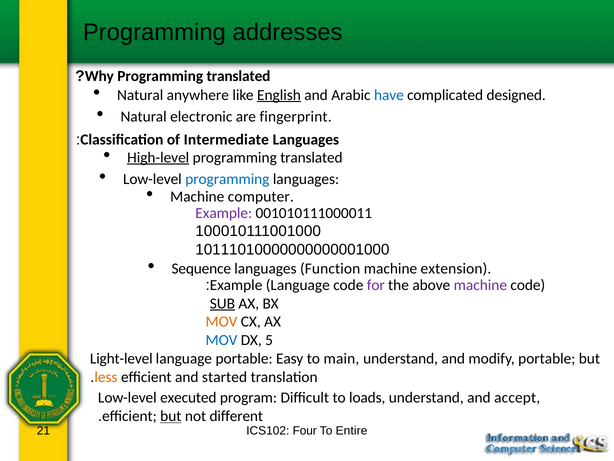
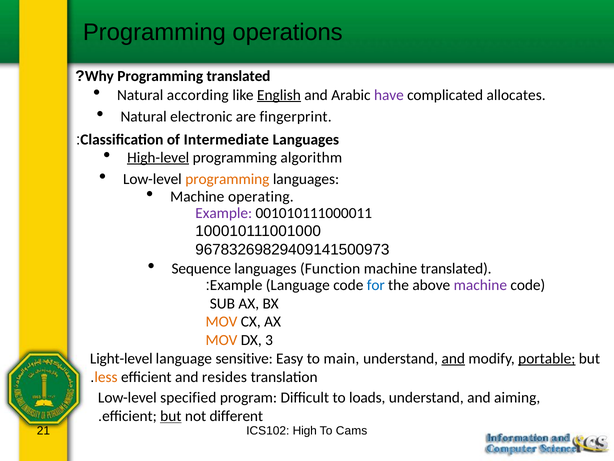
addresses: addresses -> operations
anywhere: anywhere -> according
have colour: blue -> purple
designed: designed -> allocates
translated at (311, 157): translated -> algorithm
programming at (227, 179) colour: blue -> orange
computer: computer -> operating
10111010000000000001000: 10111010000000000001000 -> 96783269829409141500973
machine extension: extension -> translated
for colour: purple -> blue
SUB underline: present -> none
MOV at (222, 340) colour: blue -> orange
5: 5 -> 3
language portable: portable -> sensitive
and at (453, 358) underline: none -> present
portable at (547, 358) underline: none -> present
started: started -> resides
executed: executed -> specified
accept: accept -> aiming
Four: Four -> High
Entire: Entire -> Cams
